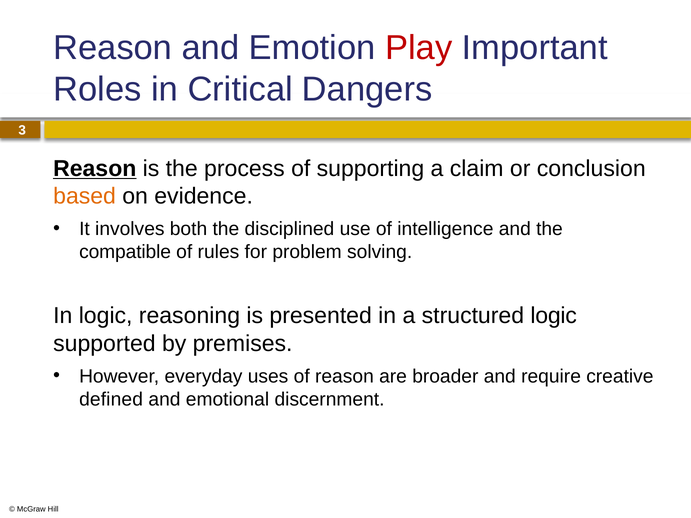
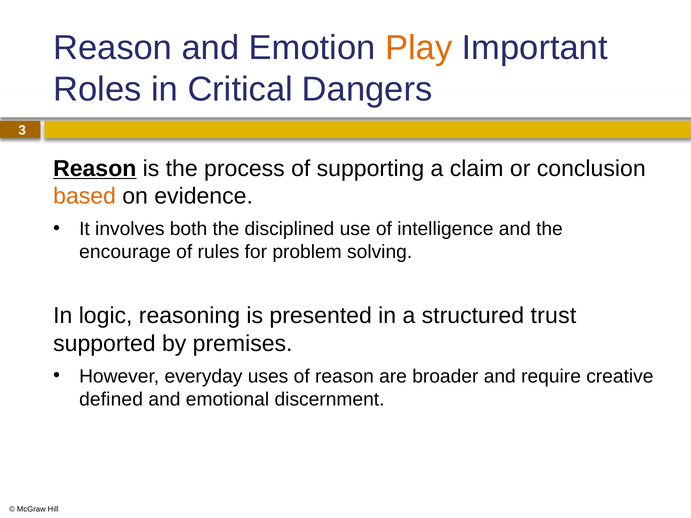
Play colour: red -> orange
compatible: compatible -> encourage
structured logic: logic -> trust
